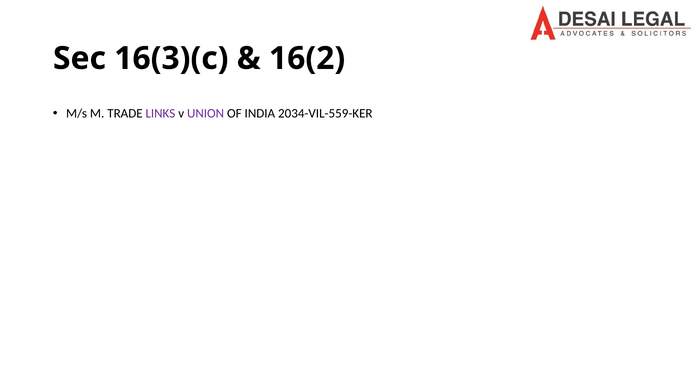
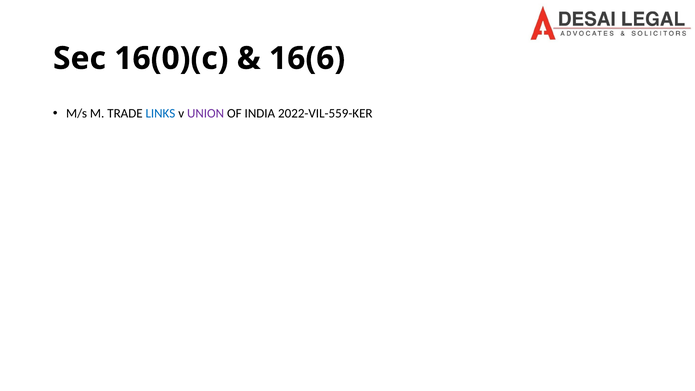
16(3)(c: 16(3)(c -> 16(0)(c
16(2: 16(2 -> 16(6
LINKS colour: purple -> blue
2034-VIL-559-KER: 2034-VIL-559-KER -> 2022-VIL-559-KER
